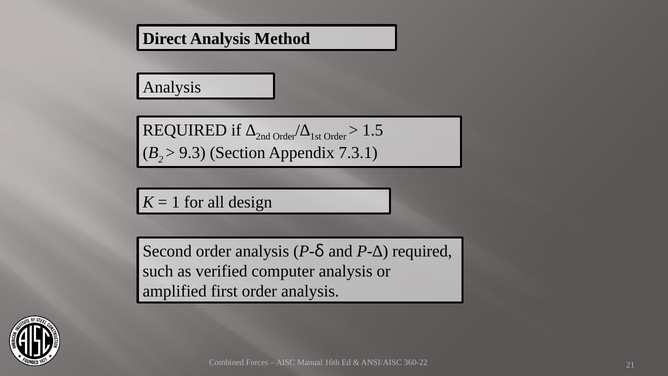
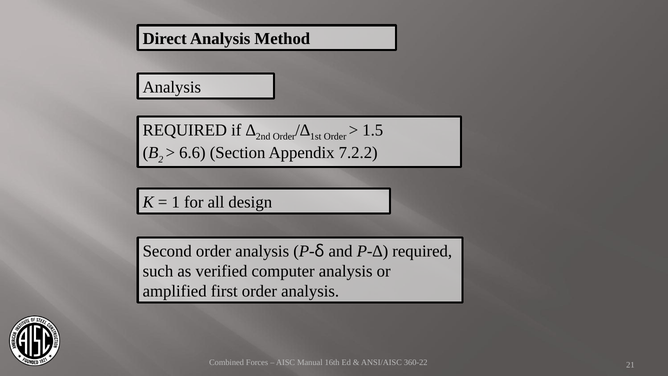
9.3: 9.3 -> 6.6
7.3.1: 7.3.1 -> 7.2.2
